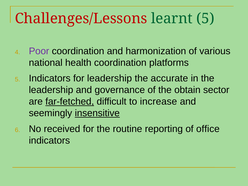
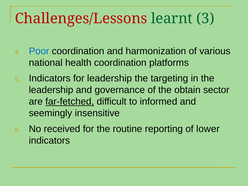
learnt 5: 5 -> 3
Poor colour: purple -> blue
accurate: accurate -> targeting
increase: increase -> informed
insensitive underline: present -> none
office: office -> lower
